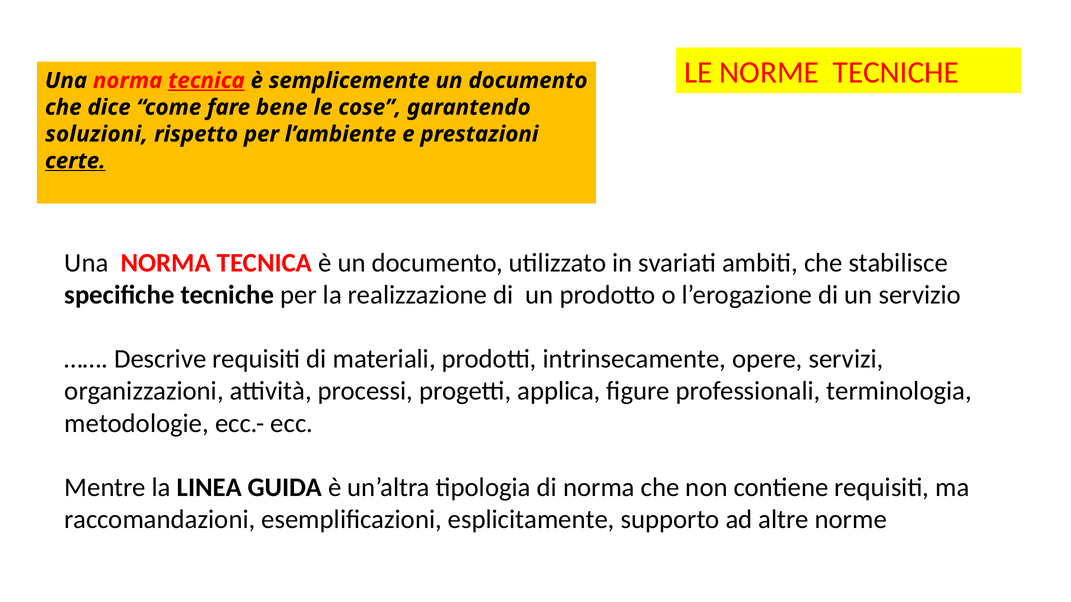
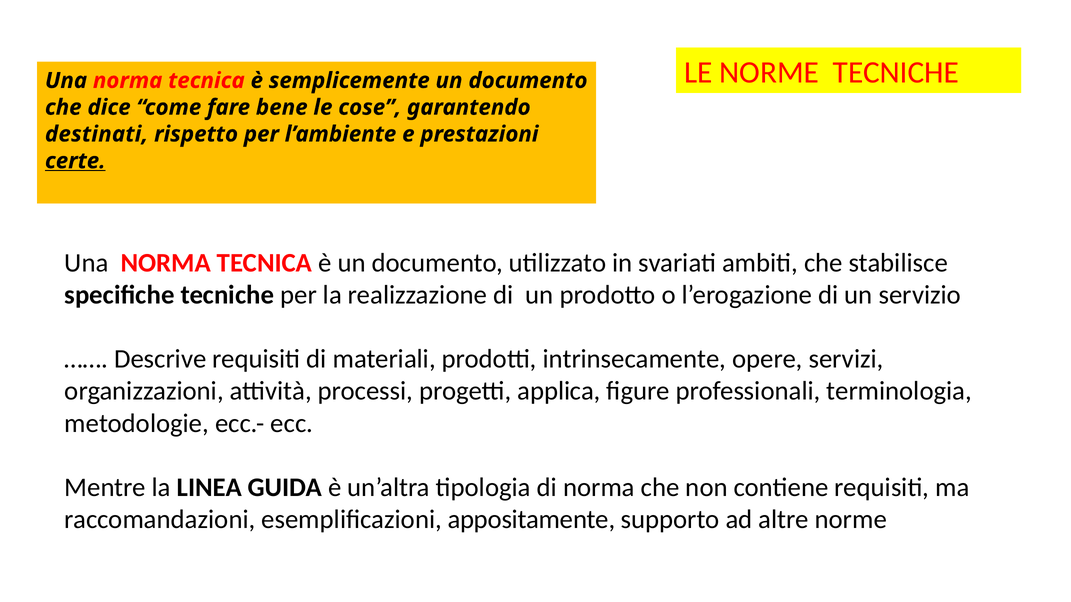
tecnica at (206, 81) underline: present -> none
soluzioni: soluzioni -> destinati
esplicitamente: esplicitamente -> appositamente
